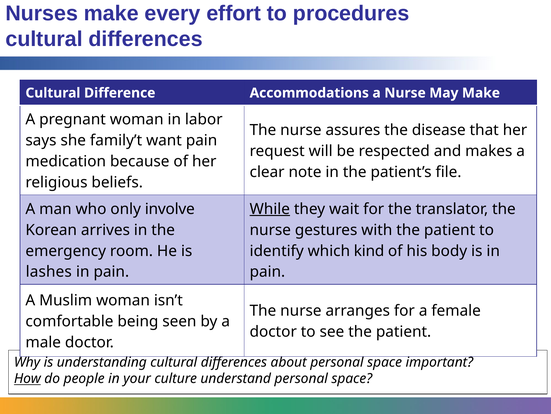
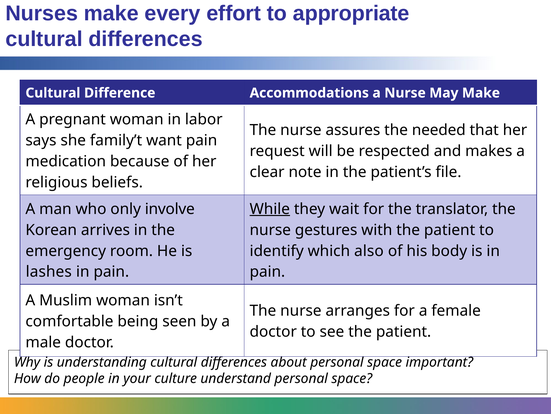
procedures: procedures -> appropriate
disease: disease -> needed
kind: kind -> also
How underline: present -> none
